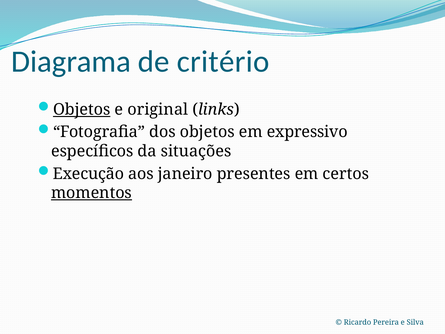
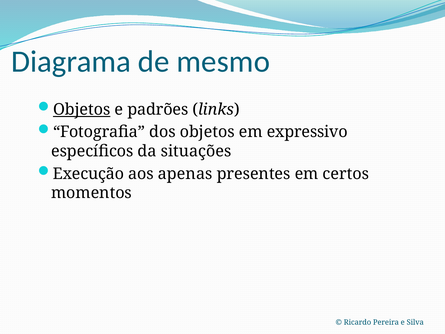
critério: critério -> mesmo
original: original -> padrões
janeiro: janeiro -> apenas
momentos underline: present -> none
